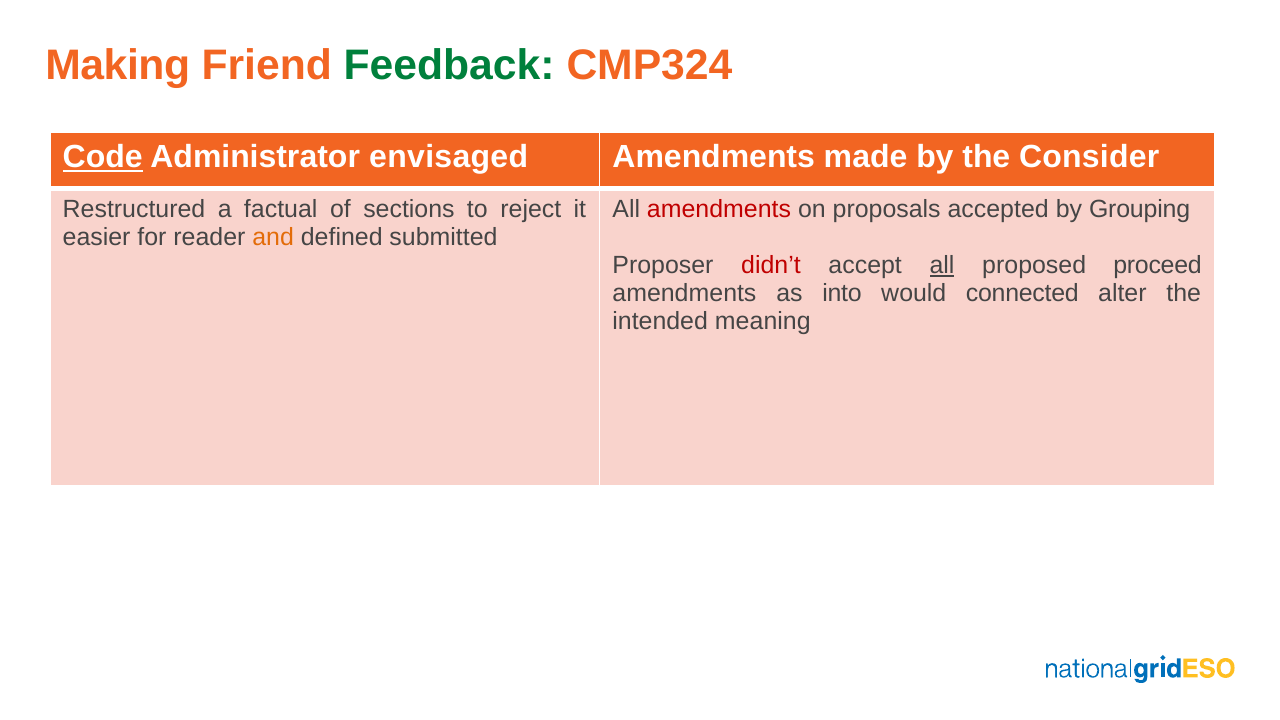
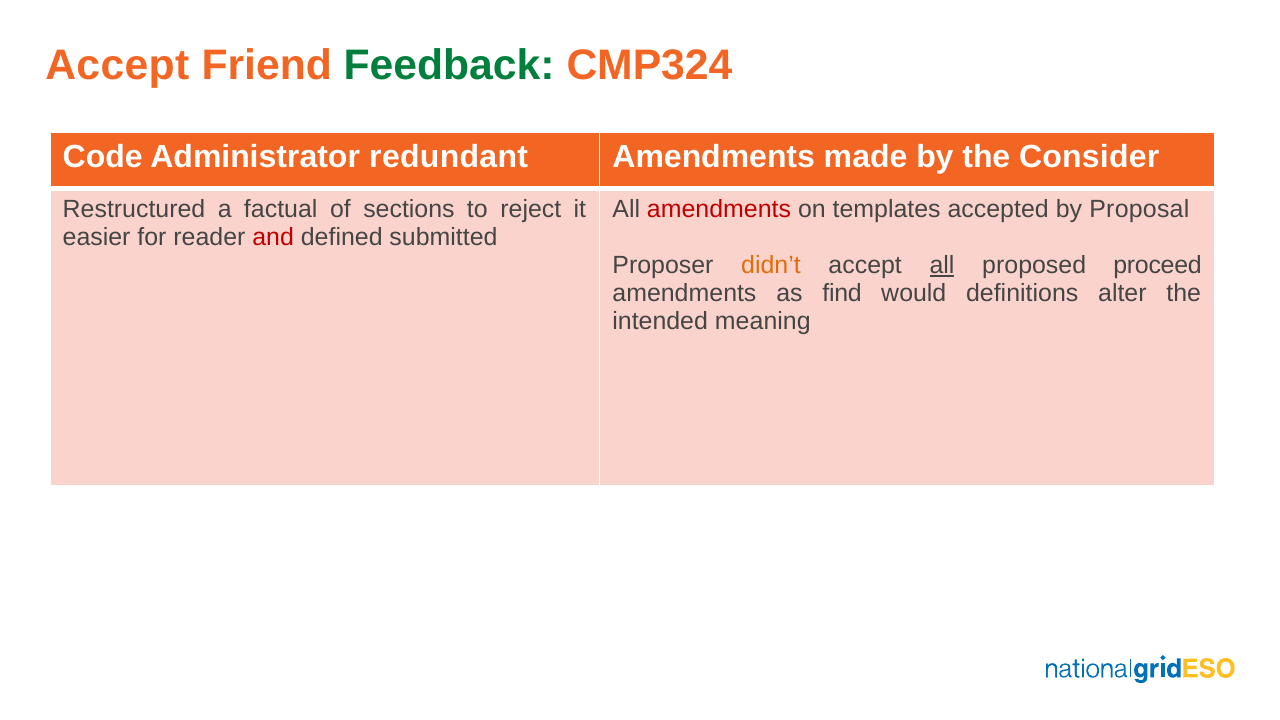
Making at (118, 65): Making -> Accept
Code underline: present -> none
envisaged: envisaged -> redundant
proposals: proposals -> templates
Grouping: Grouping -> Proposal
and colour: orange -> red
didn’t colour: red -> orange
into: into -> find
connected: connected -> definitions
